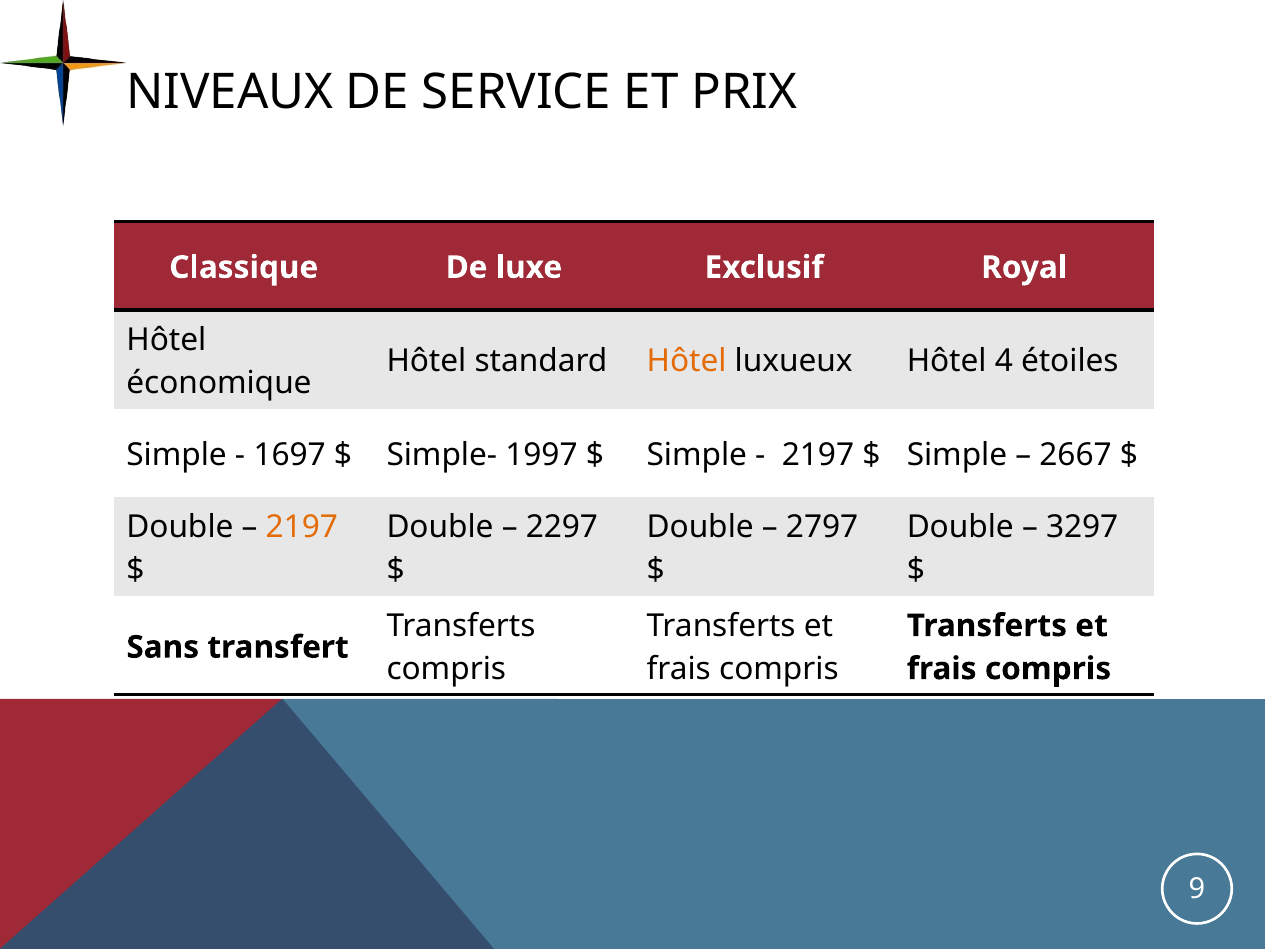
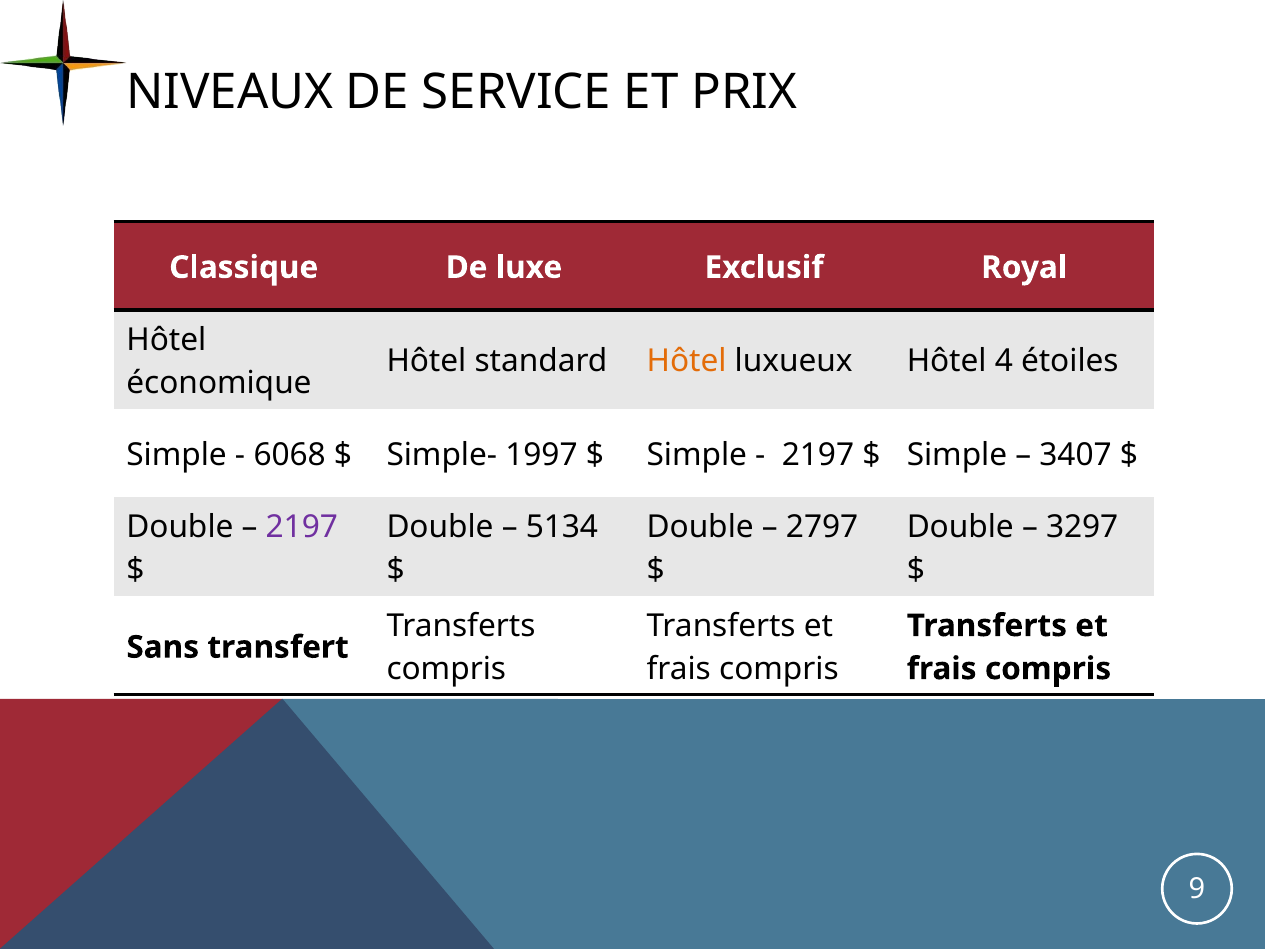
1697: 1697 -> 6068
2667: 2667 -> 3407
2197 at (302, 527) colour: orange -> purple
2297: 2297 -> 5134
